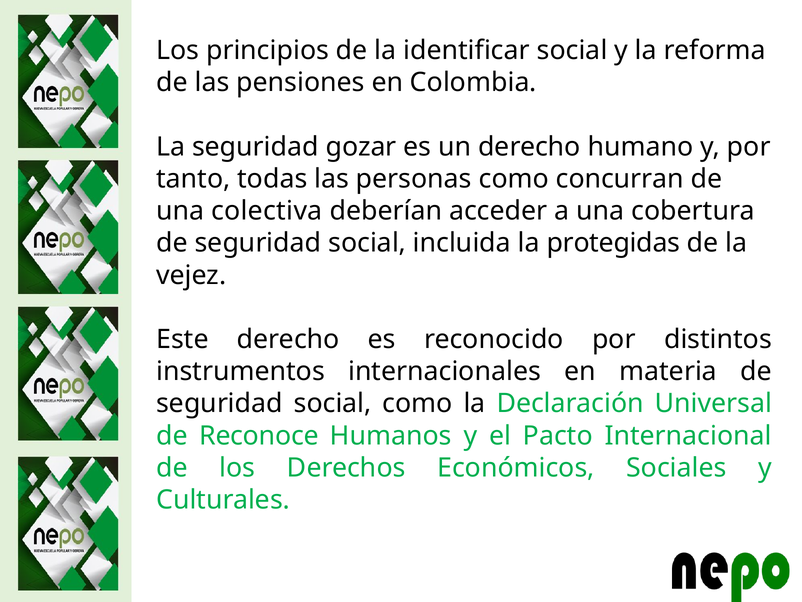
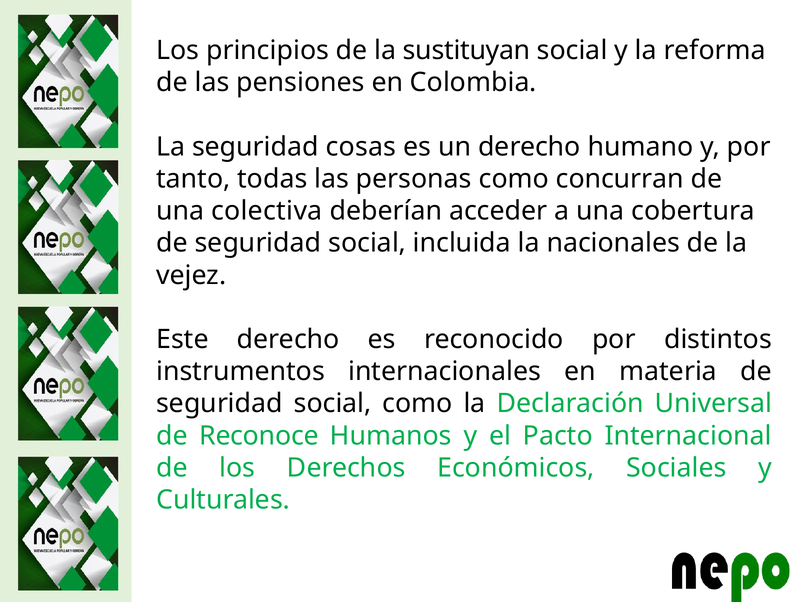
identificar: identificar -> sustituyan
gozar: gozar -> cosas
protegidas: protegidas -> nacionales
